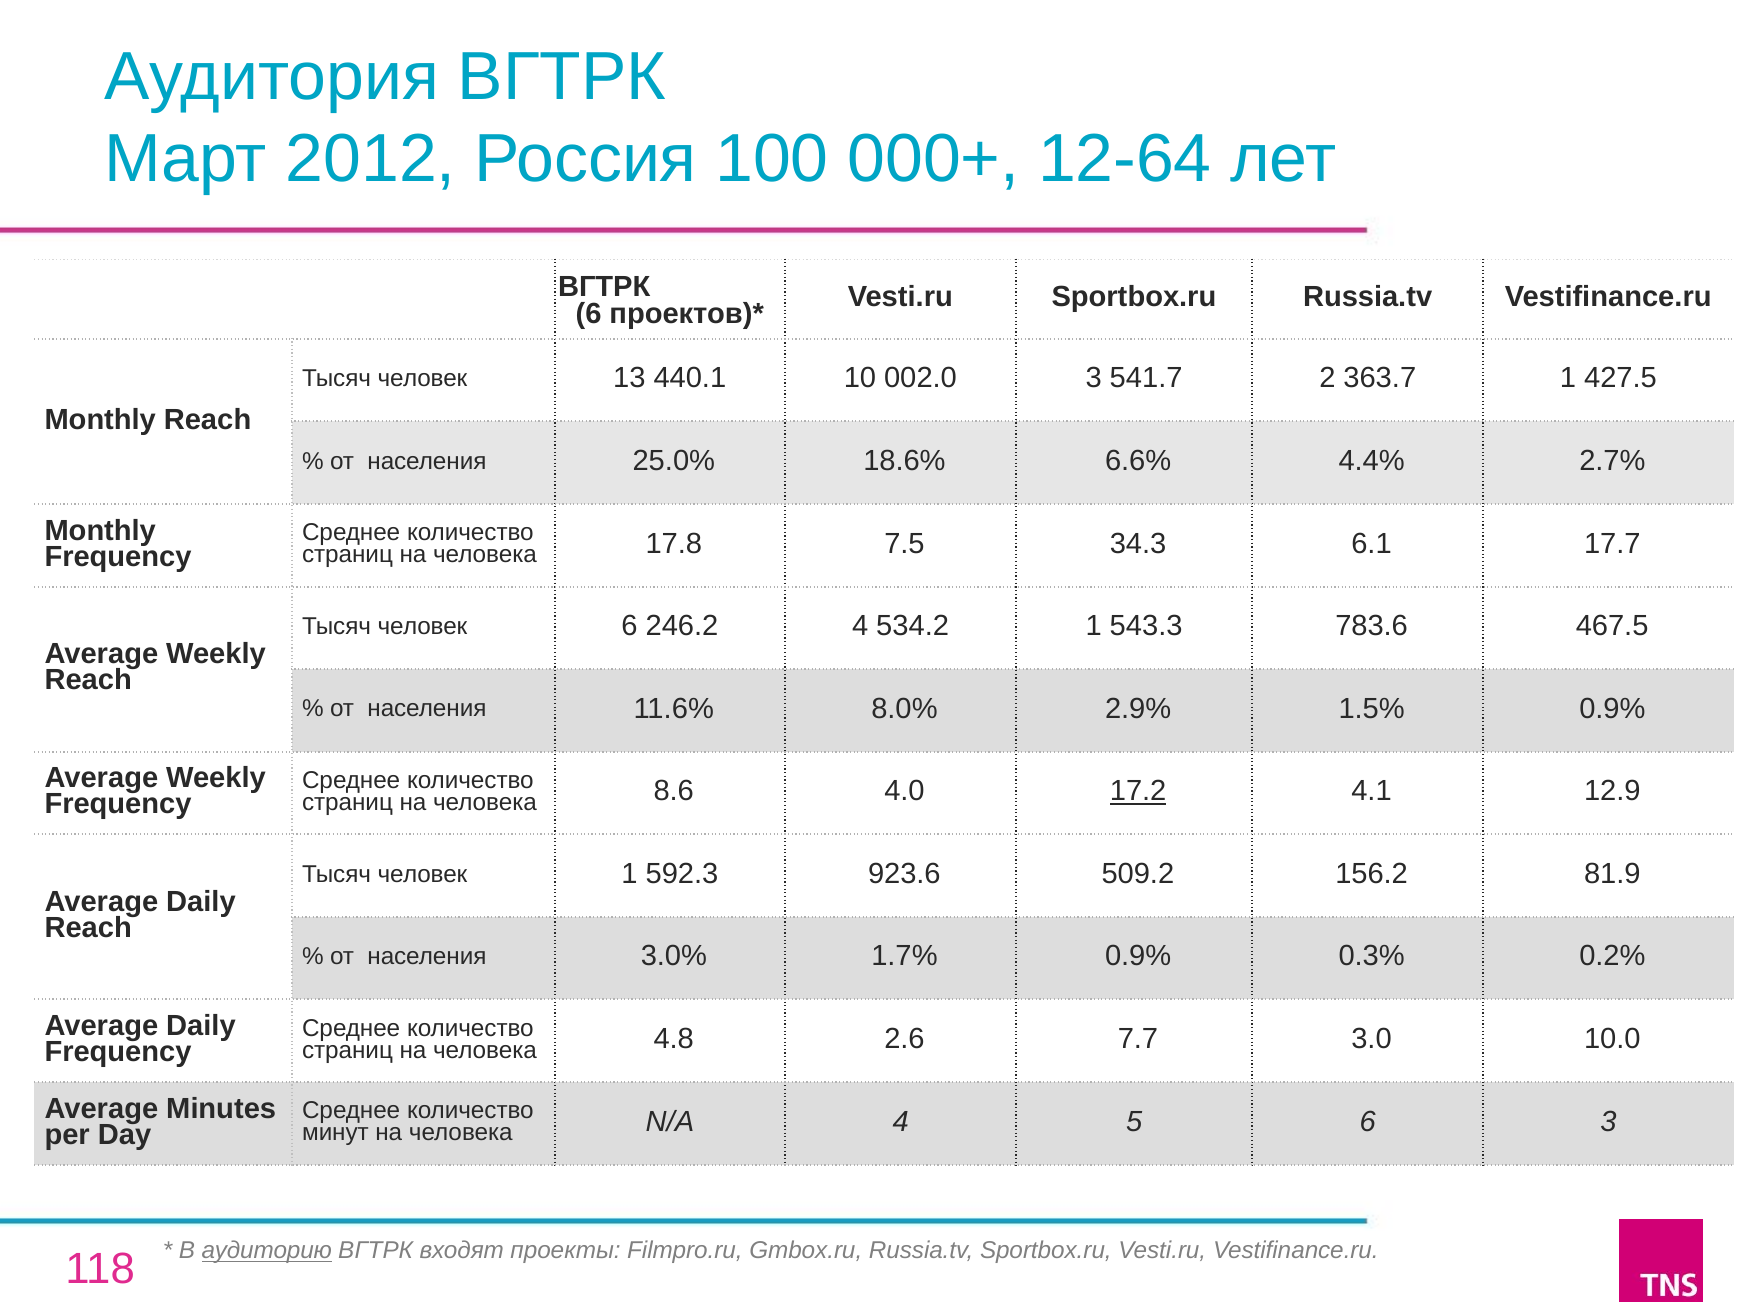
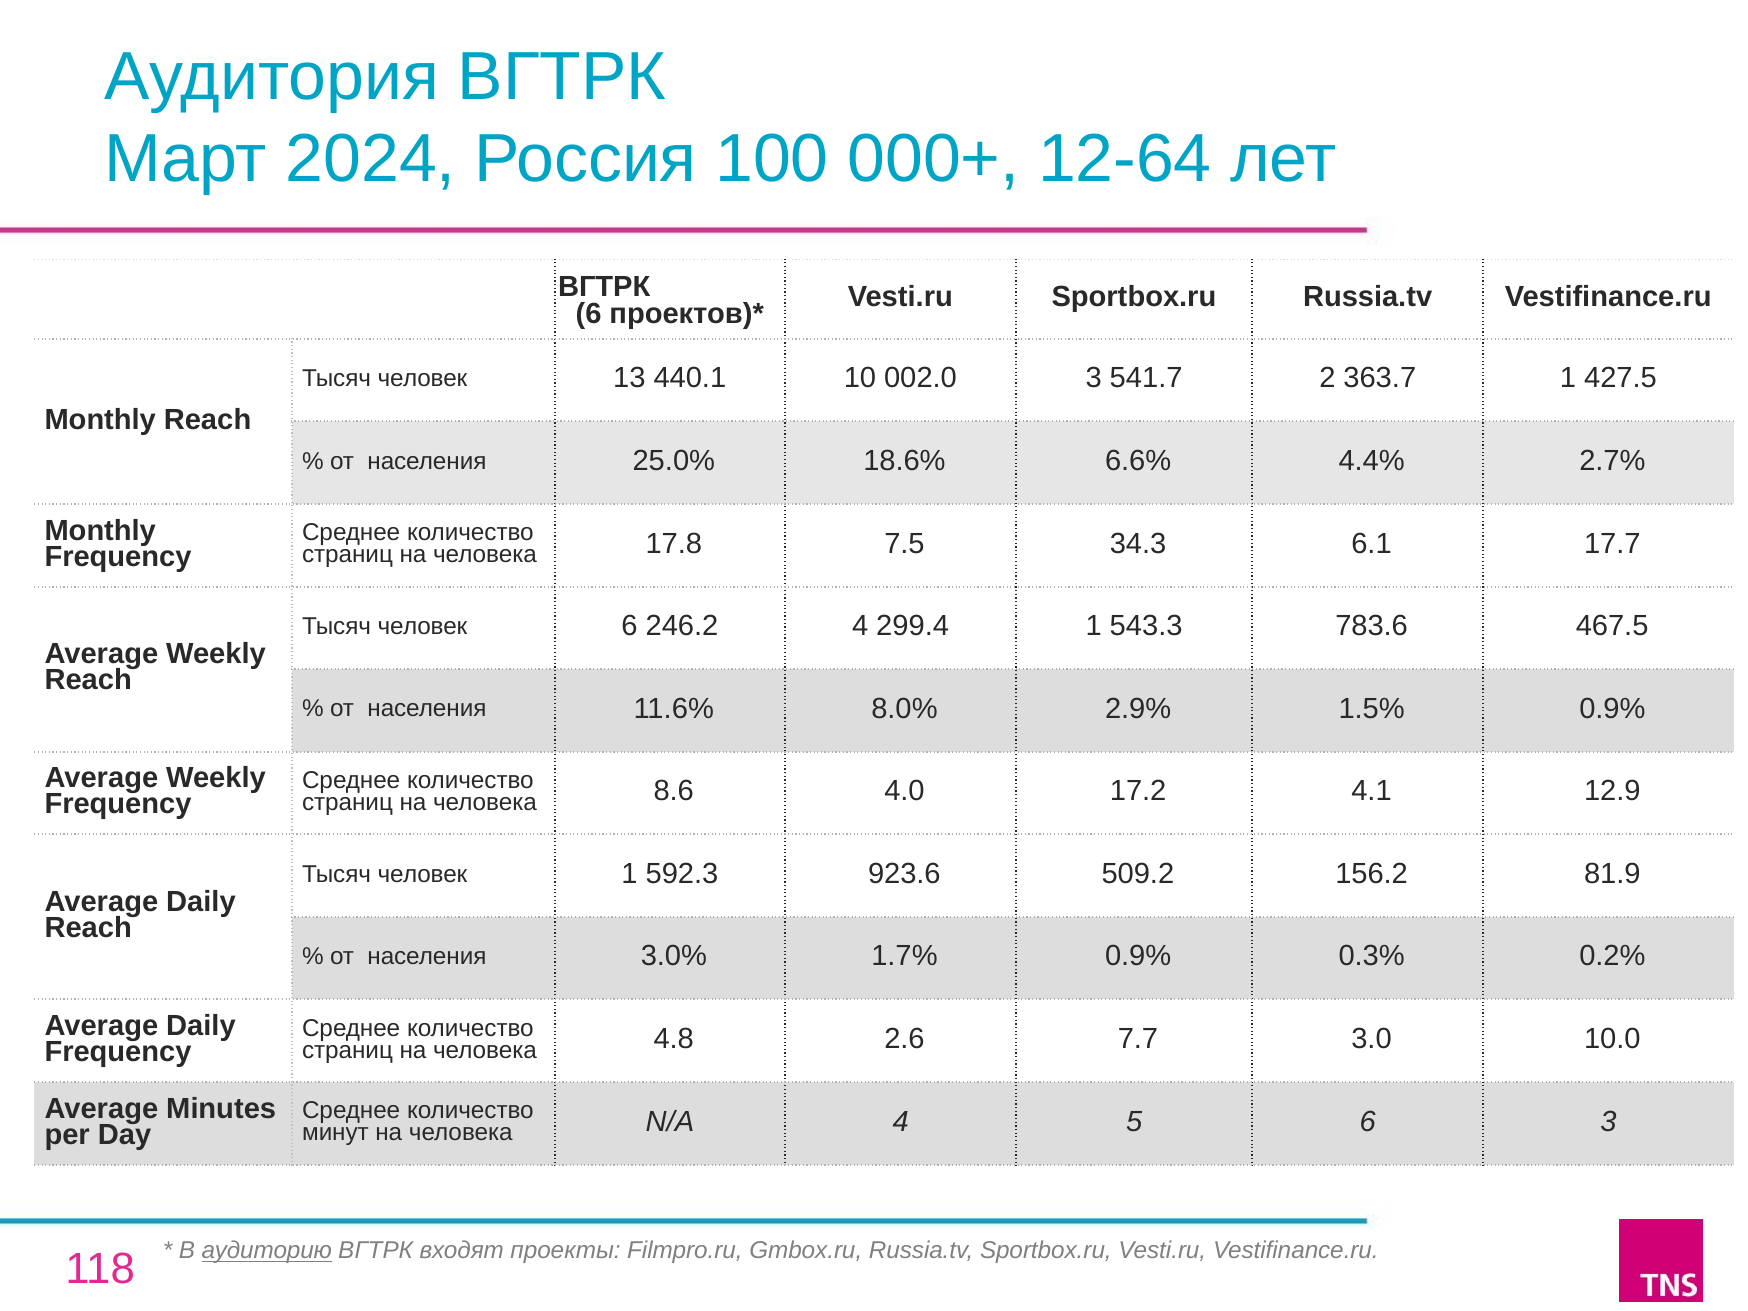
2012: 2012 -> 2024
534.2: 534.2 -> 299.4
17.2 underline: present -> none
